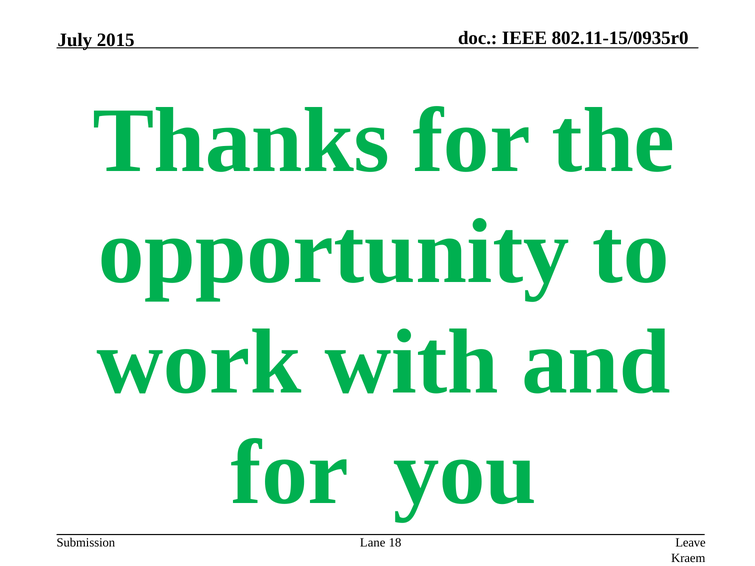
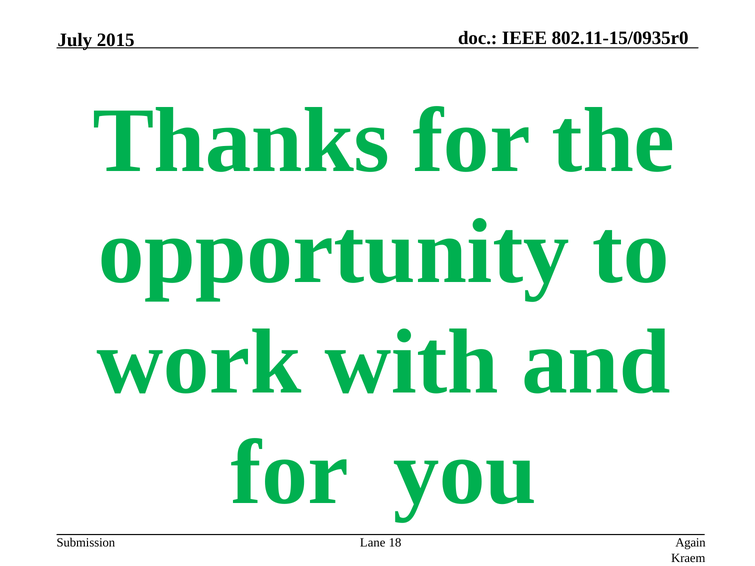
Leave: Leave -> Again
